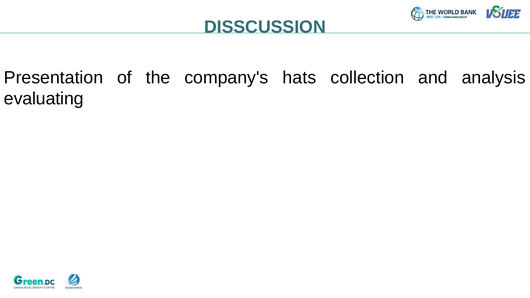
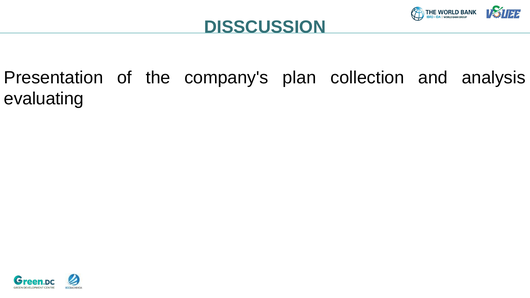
hats: hats -> plan
